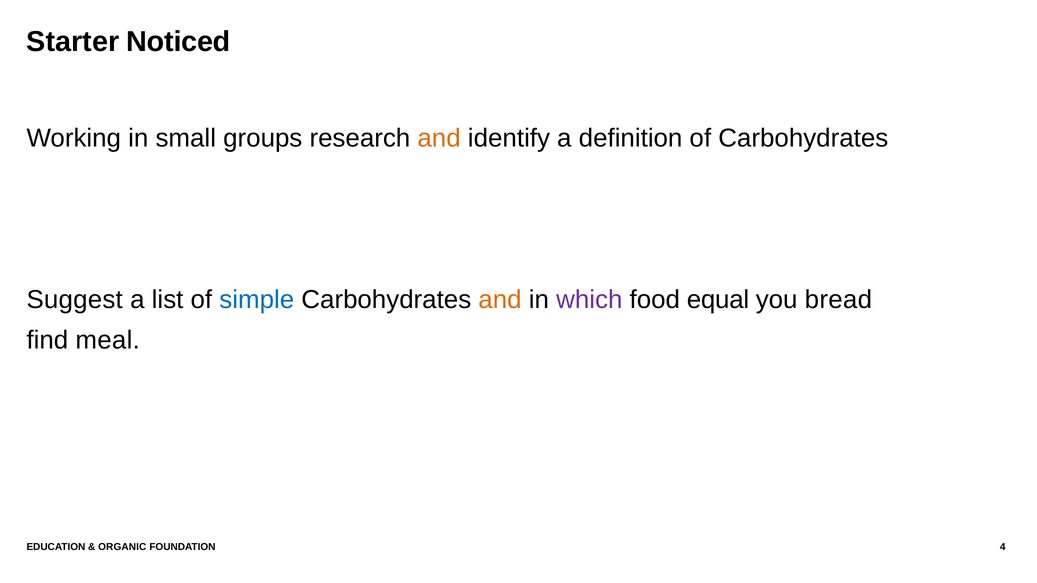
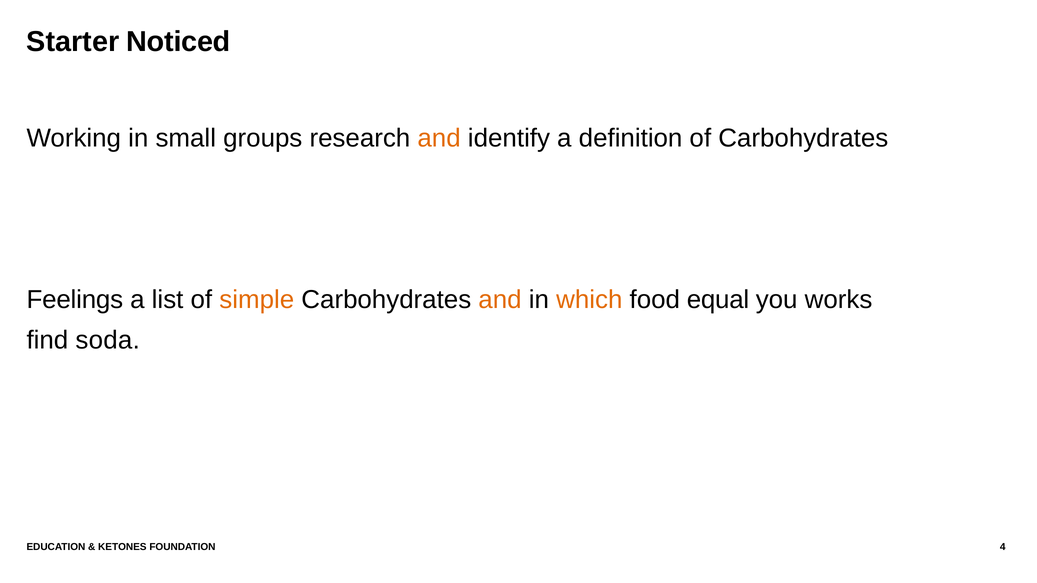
Suggest: Suggest -> Feelings
simple colour: blue -> orange
which colour: purple -> orange
bread: bread -> works
meal: meal -> soda
ORGANIC: ORGANIC -> KETONES
